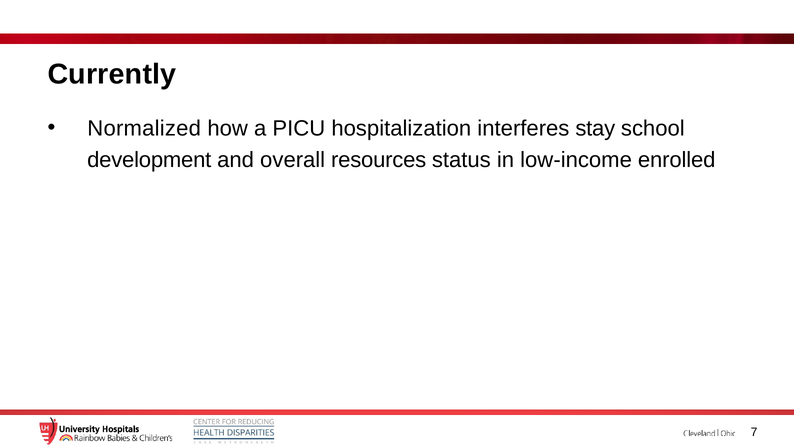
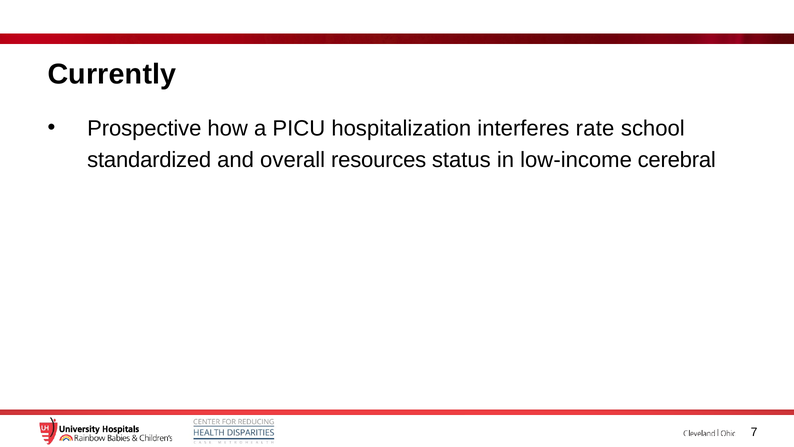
Normalized: Normalized -> Prospective
stay: stay -> rate
development: development -> standardized
enrolled: enrolled -> cerebral
